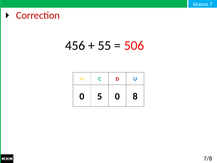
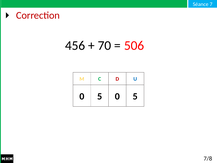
55: 55 -> 70
0 8: 8 -> 5
